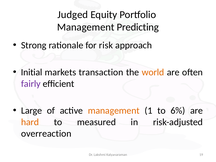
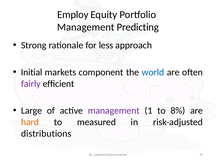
Judged: Judged -> Employ
risk: risk -> less
transaction: transaction -> component
world colour: orange -> blue
management at (114, 111) colour: orange -> purple
6%: 6% -> 8%
overreaction: overreaction -> distributions
